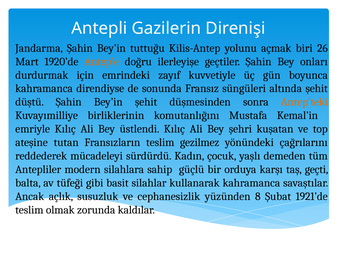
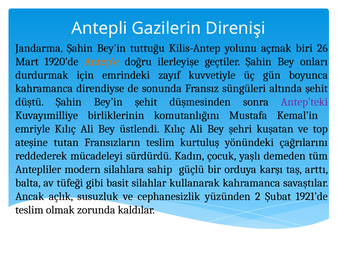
Antep’teki colour: orange -> purple
gezilmez: gezilmez -> kurtuluş
geçti: geçti -> arttı
8: 8 -> 2
